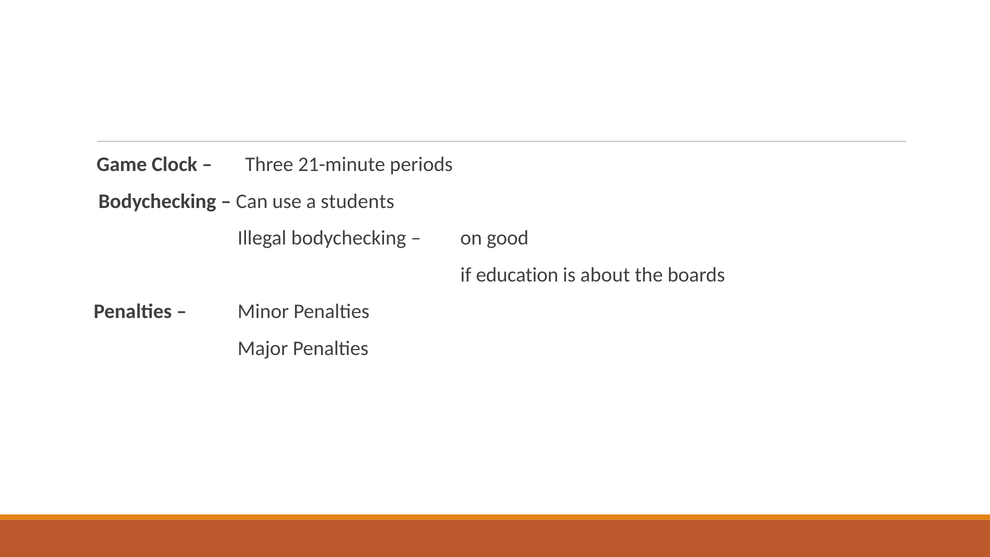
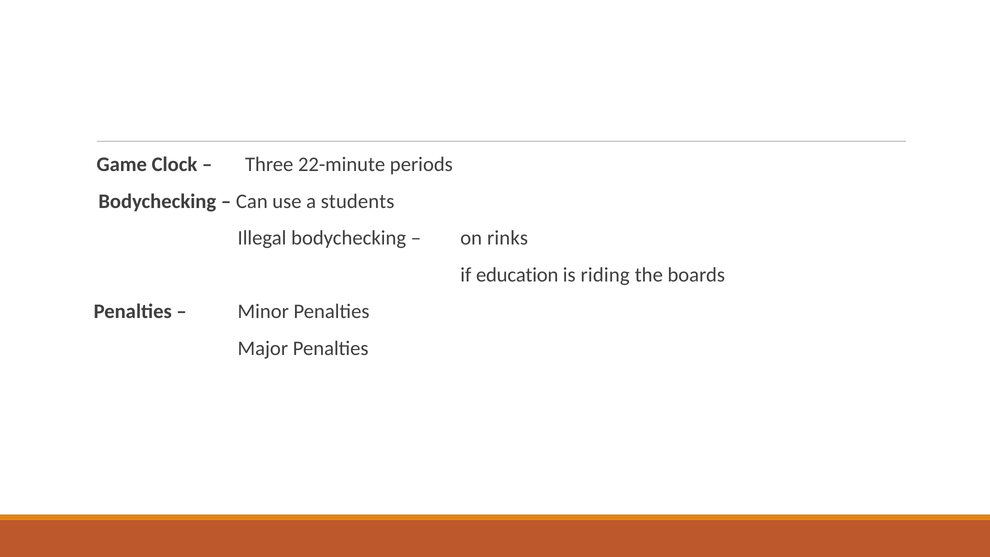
21-minute: 21-minute -> 22-minute
good: good -> rinks
about: about -> riding
